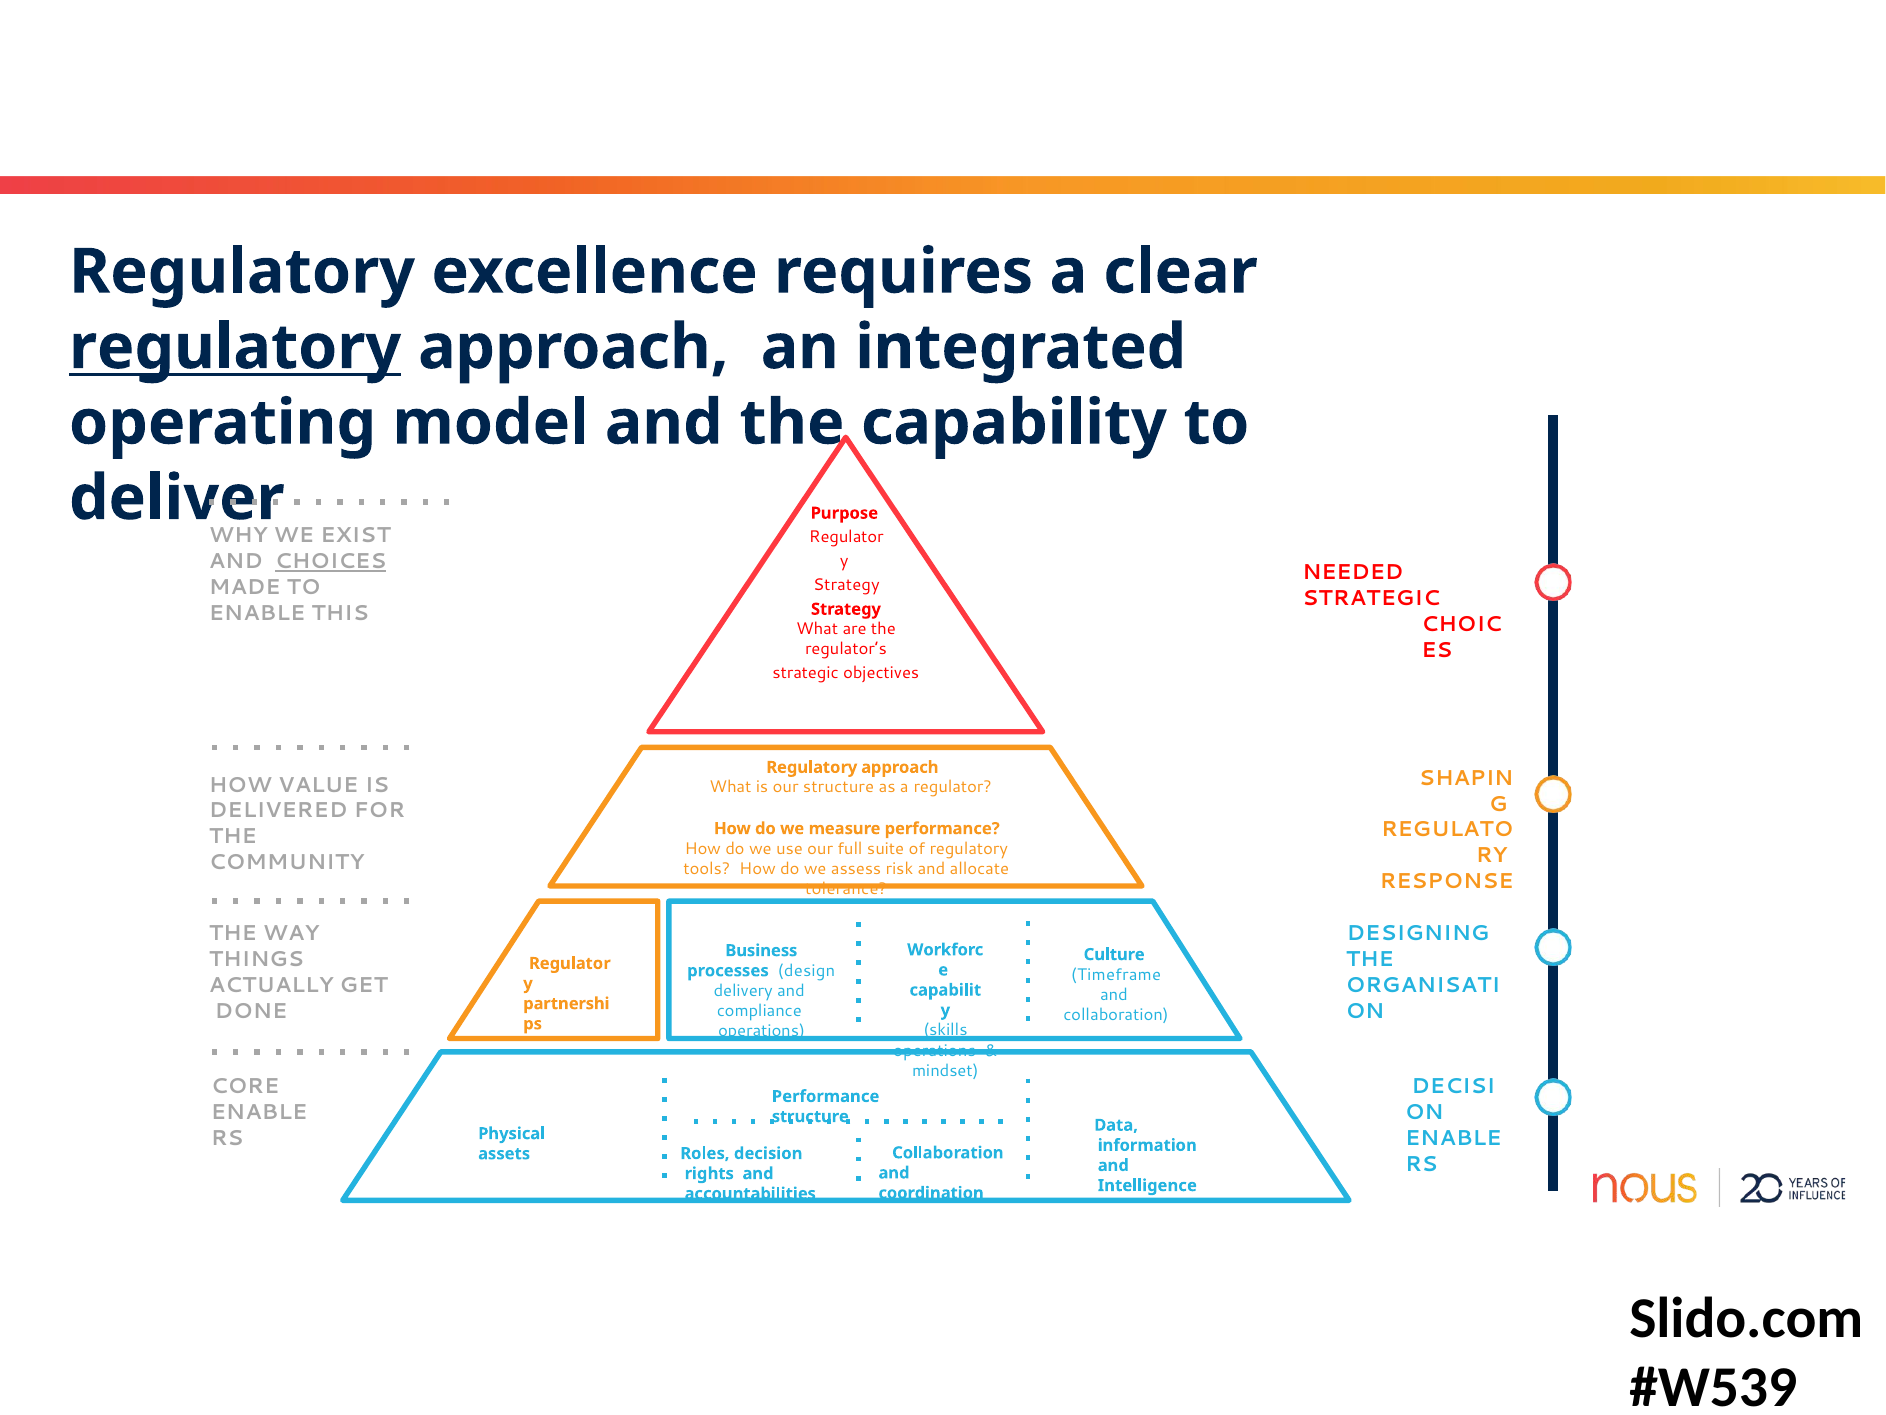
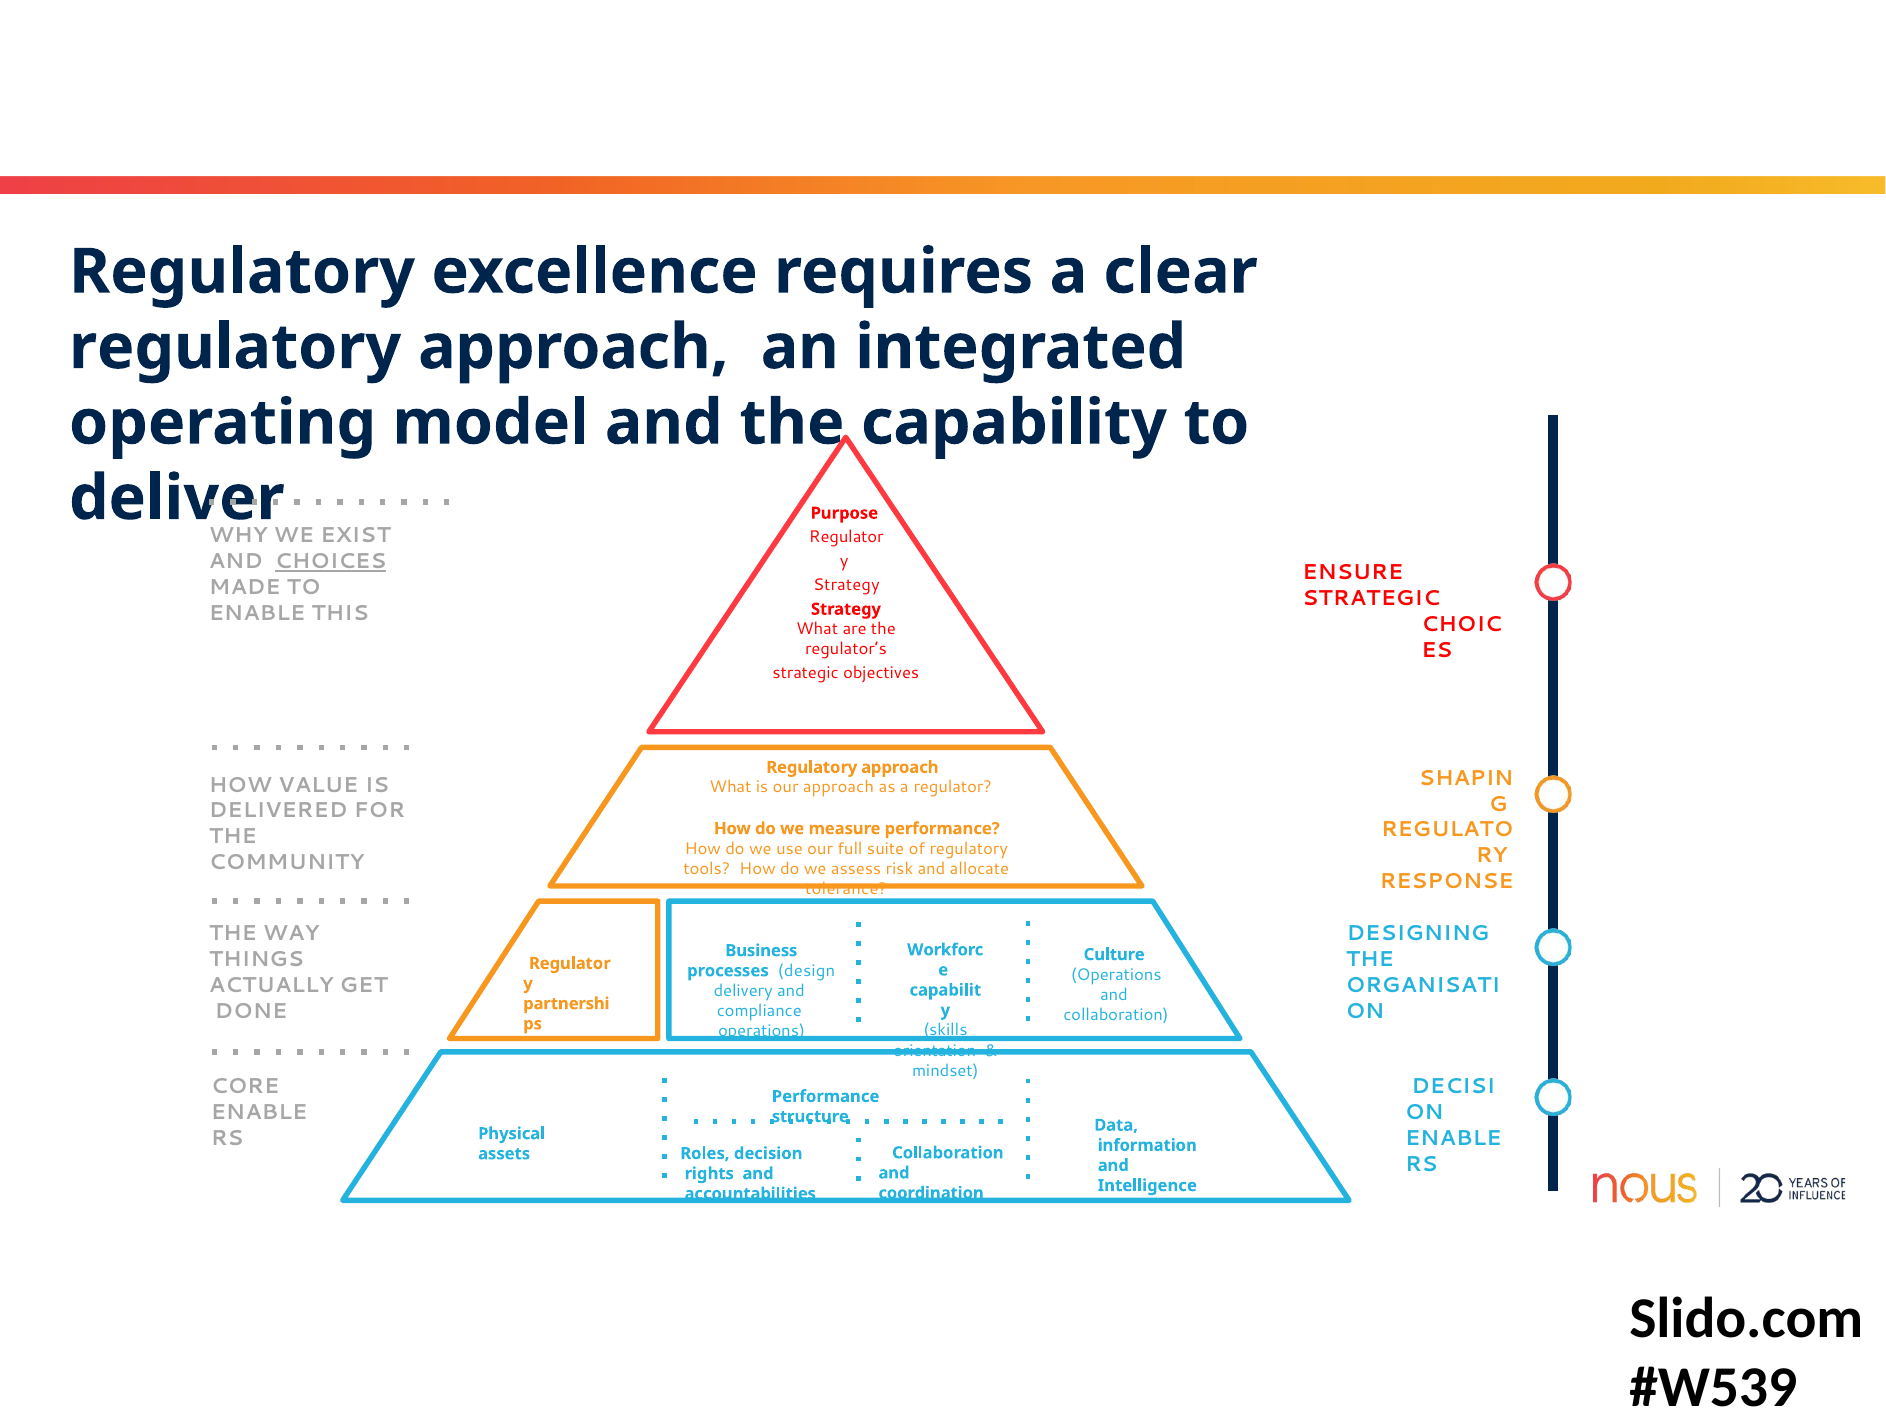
regulatory at (235, 347) underline: present -> none
NEEDED: NEEDED -> ENSURE
our structure: structure -> approach
Timeframe at (1116, 974): Timeframe -> Operations
operations at (935, 1050): operations -> orientation
